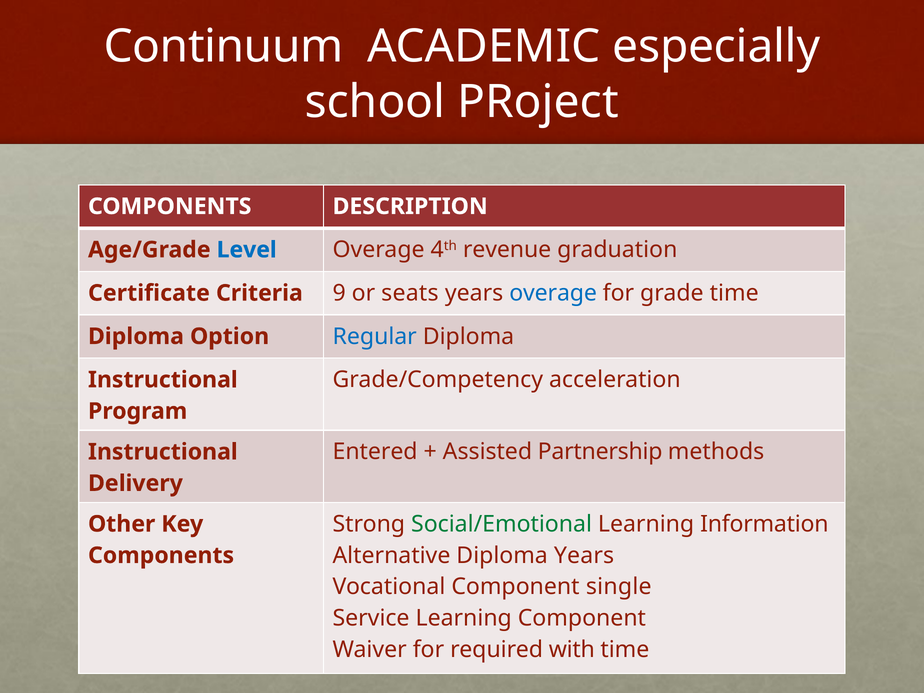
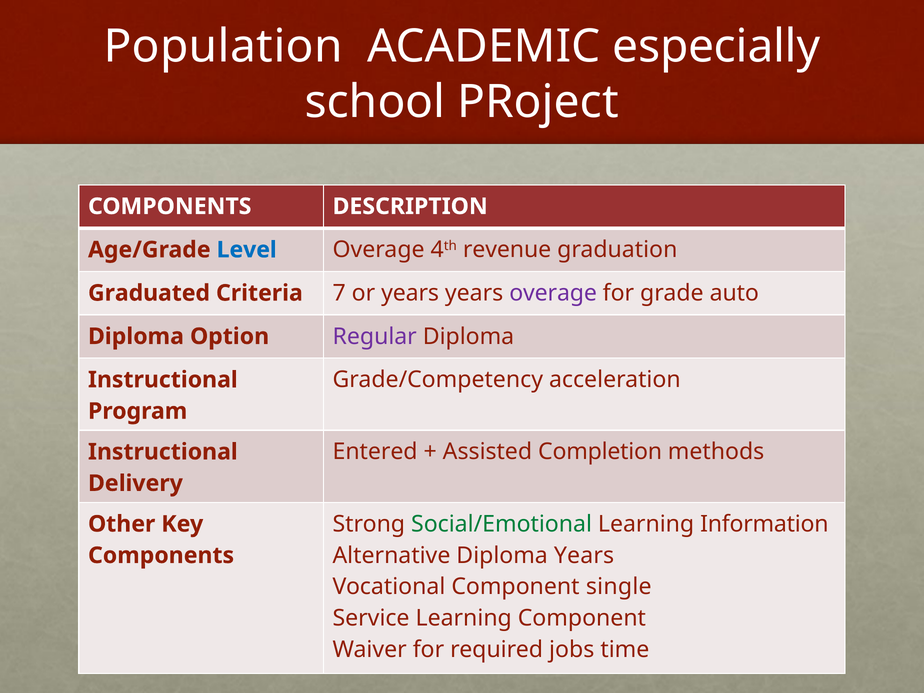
Continuum: Continuum -> Population
Certificate: Certificate -> Graduated
9: 9 -> 7
or seats: seats -> years
overage at (553, 293) colour: blue -> purple
grade time: time -> auto
Regular colour: blue -> purple
Partnership: Partnership -> Completion
with: with -> jobs
